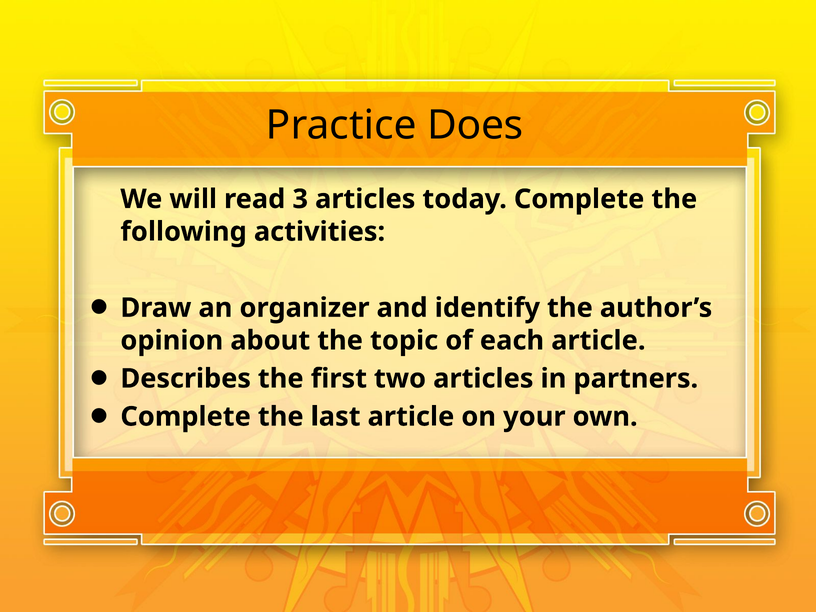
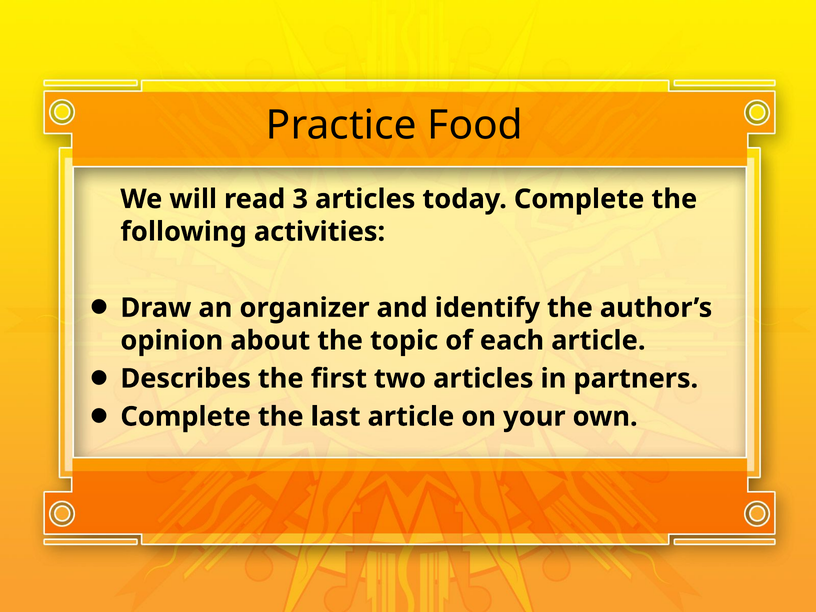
Does: Does -> Food
